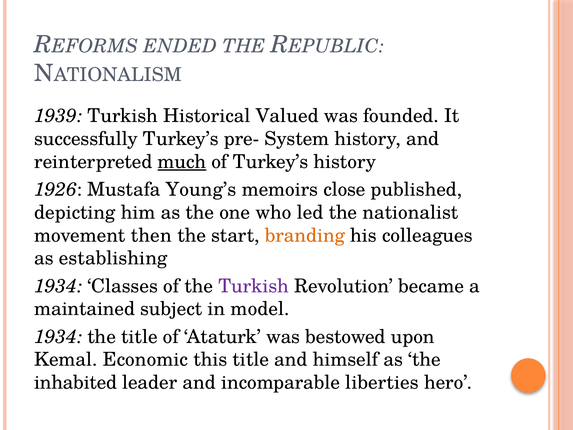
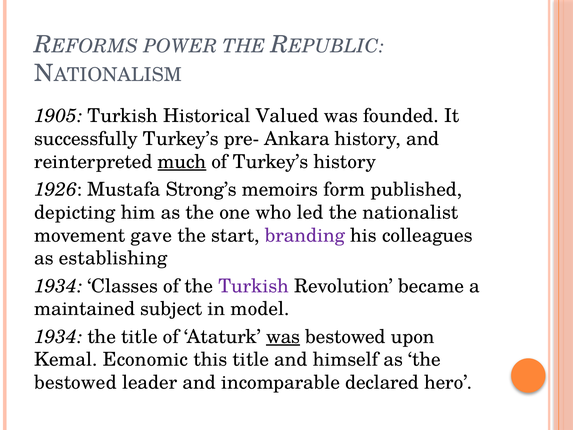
ENDED: ENDED -> POWER
1939: 1939 -> 1905
System: System -> Ankara
Young’s: Young’s -> Strong’s
close: close -> form
then: then -> gave
branding colour: orange -> purple
was at (283, 337) underline: none -> present
inhabited at (76, 382): inhabited -> bestowed
liberties: liberties -> declared
